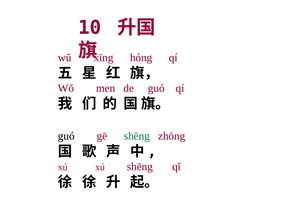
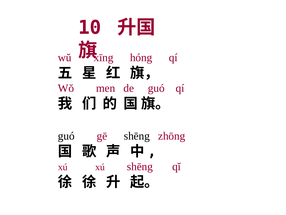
shēng at (137, 136) colour: green -> black
